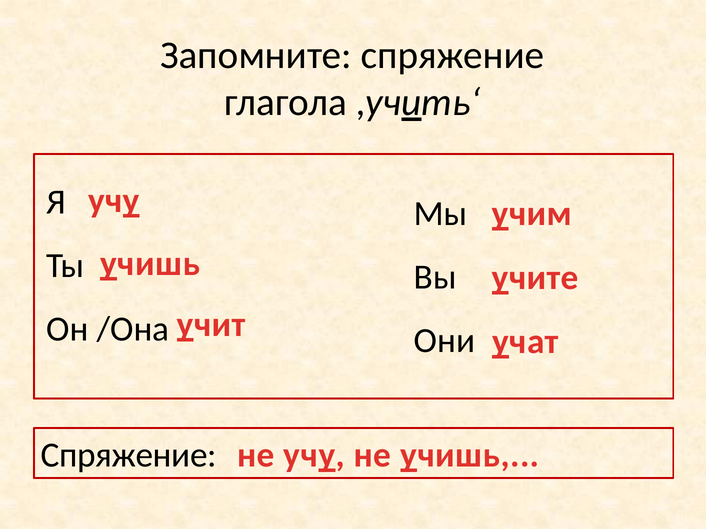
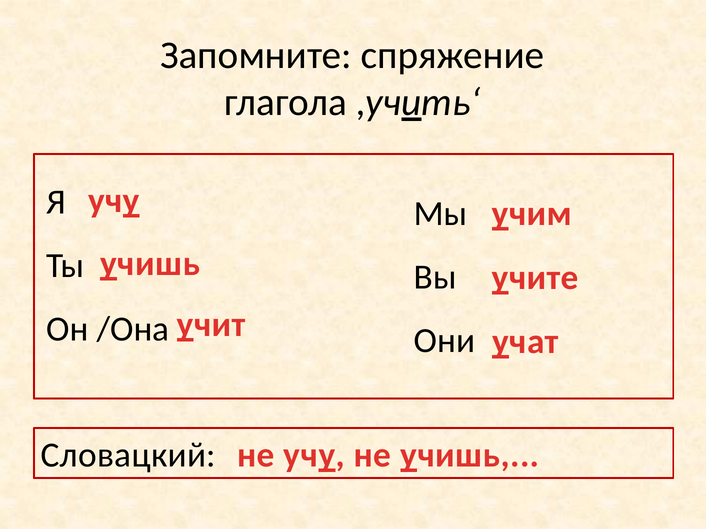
Спряжение at (129, 456): Спряжение -> Словацкий
